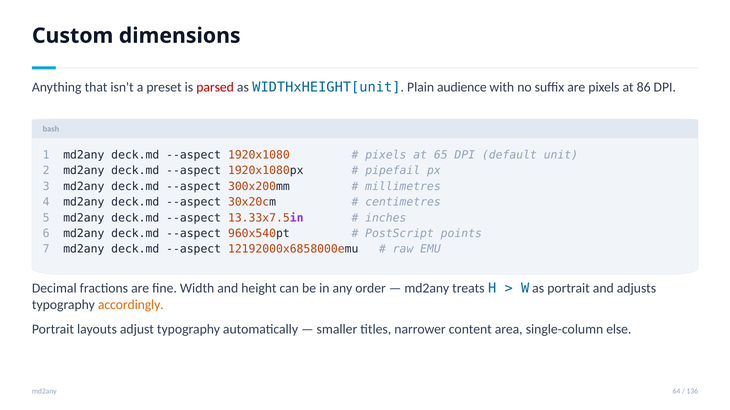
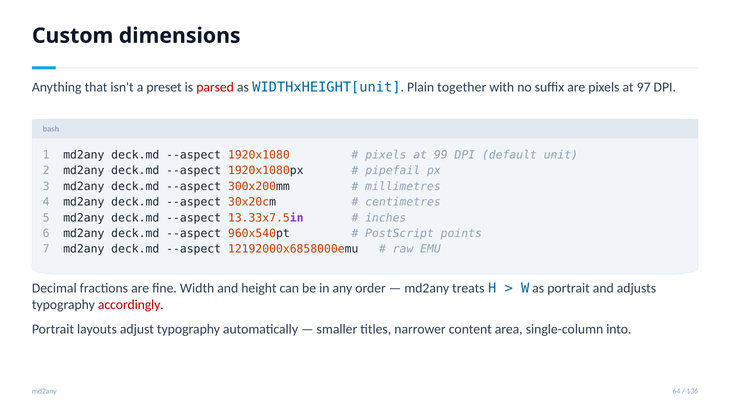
audience: audience -> together
86: 86 -> 97
65: 65 -> 99
accordingly colour: orange -> red
else: else -> into
